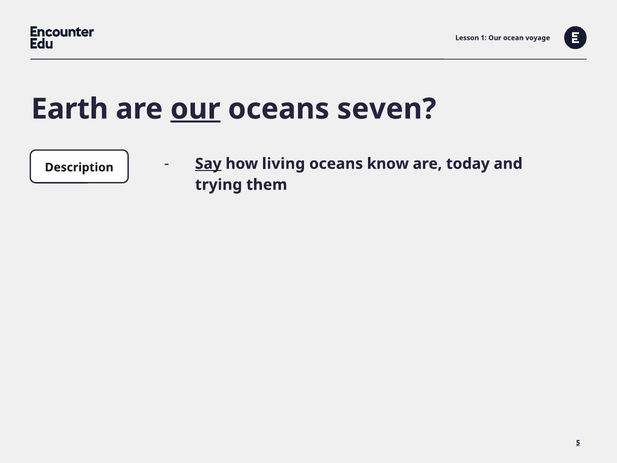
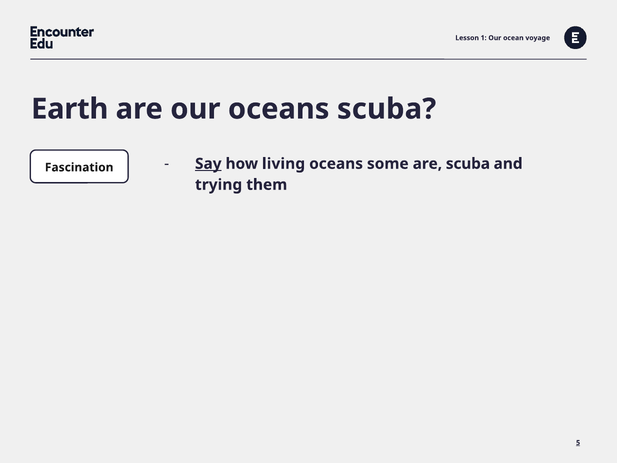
our at (195, 109) underline: present -> none
oceans seven: seven -> scuba
know: know -> some
are today: today -> scuba
Description: Description -> Fascination
